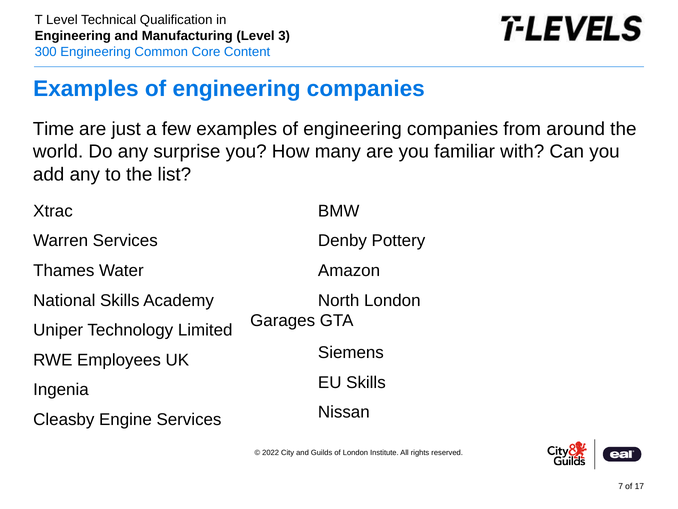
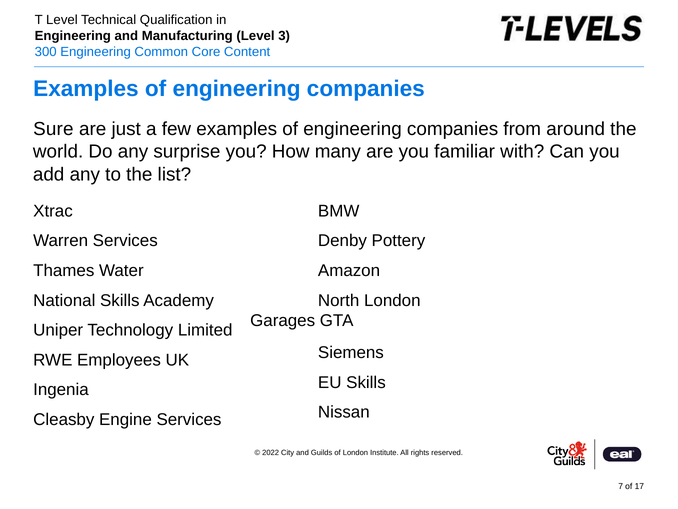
Time: Time -> Sure
